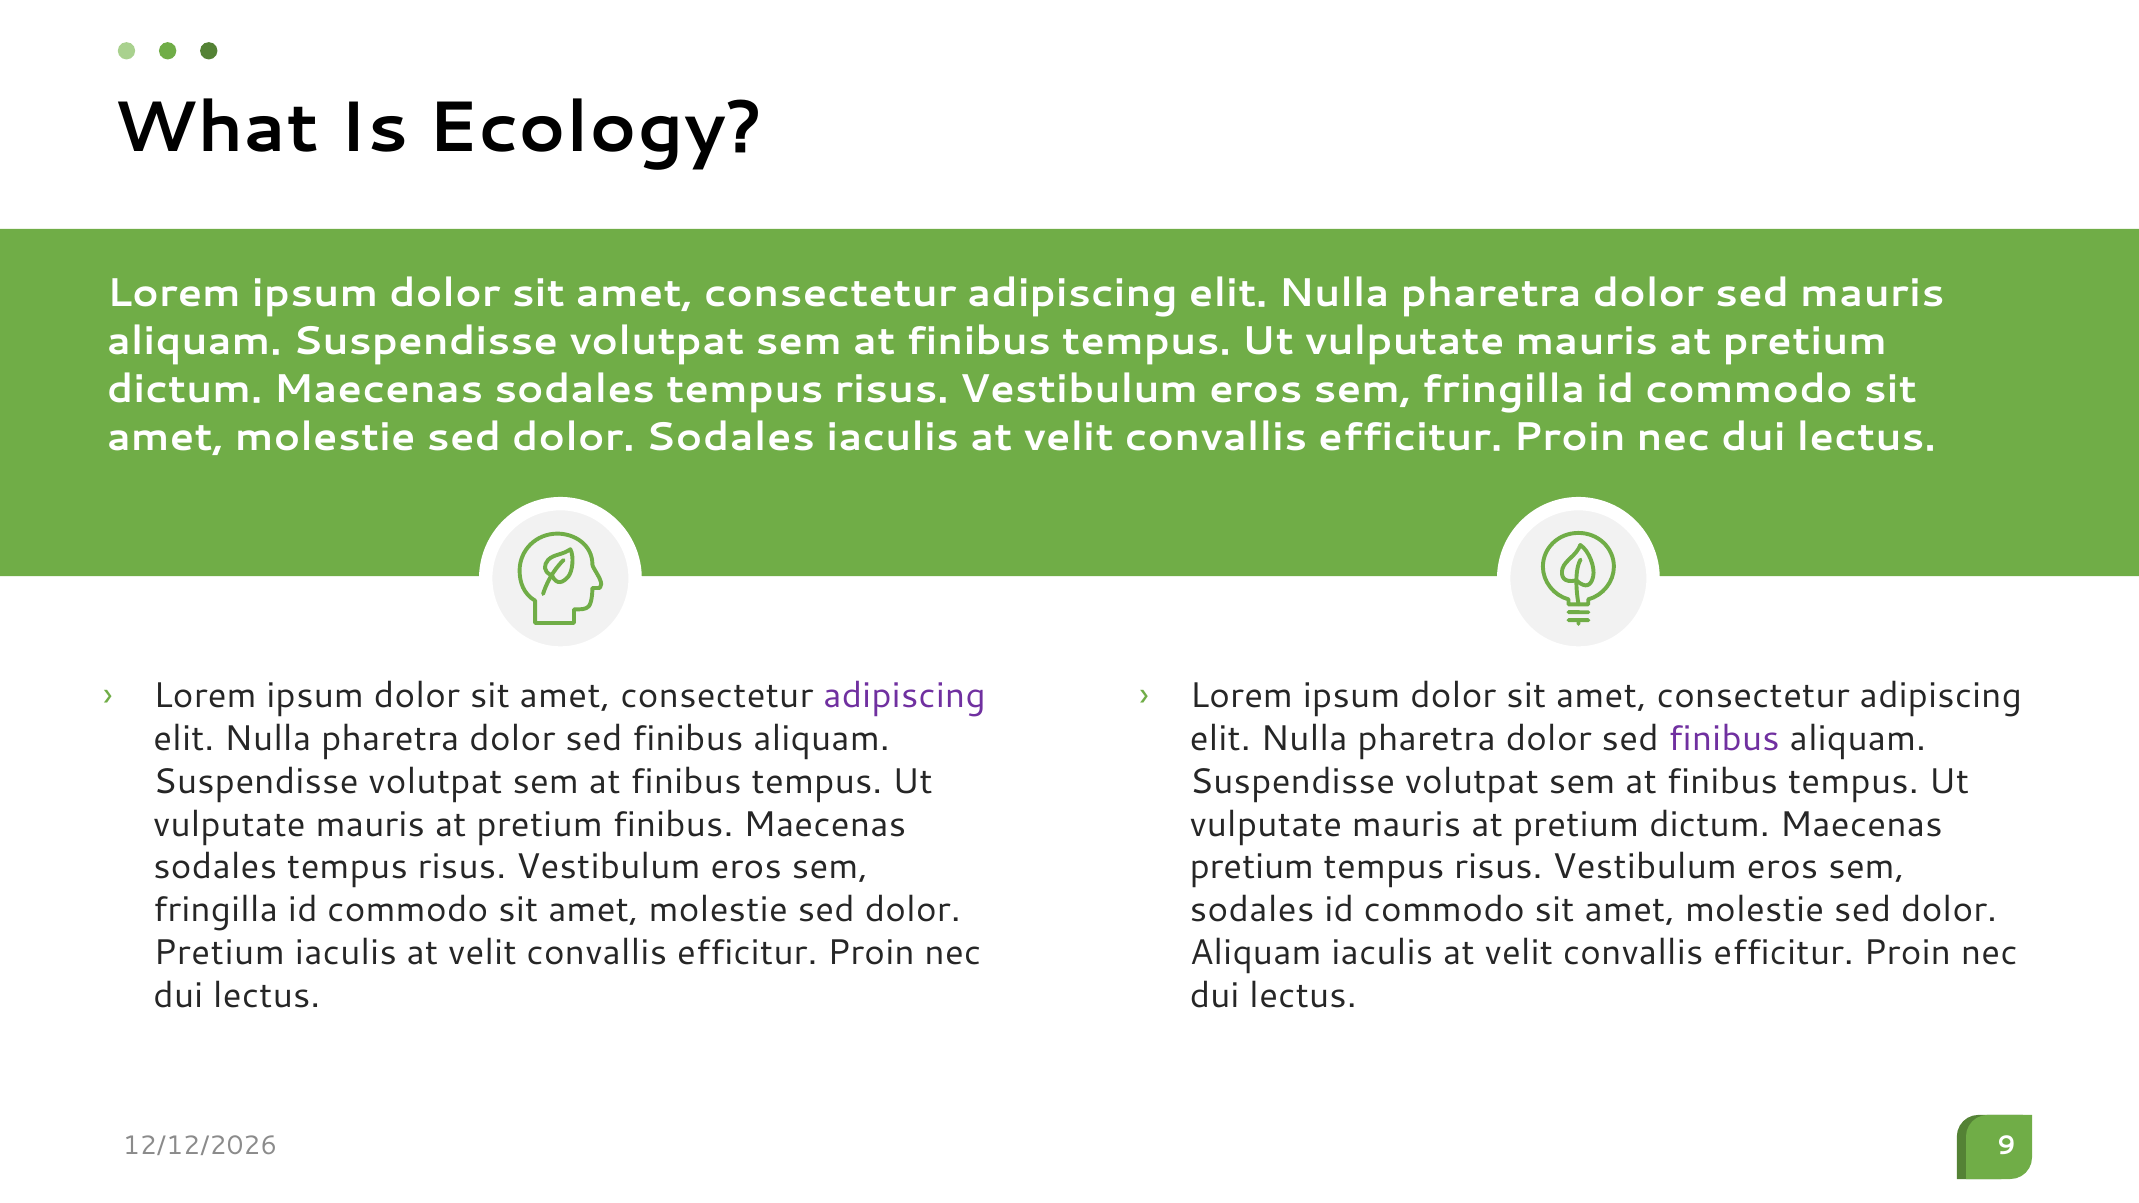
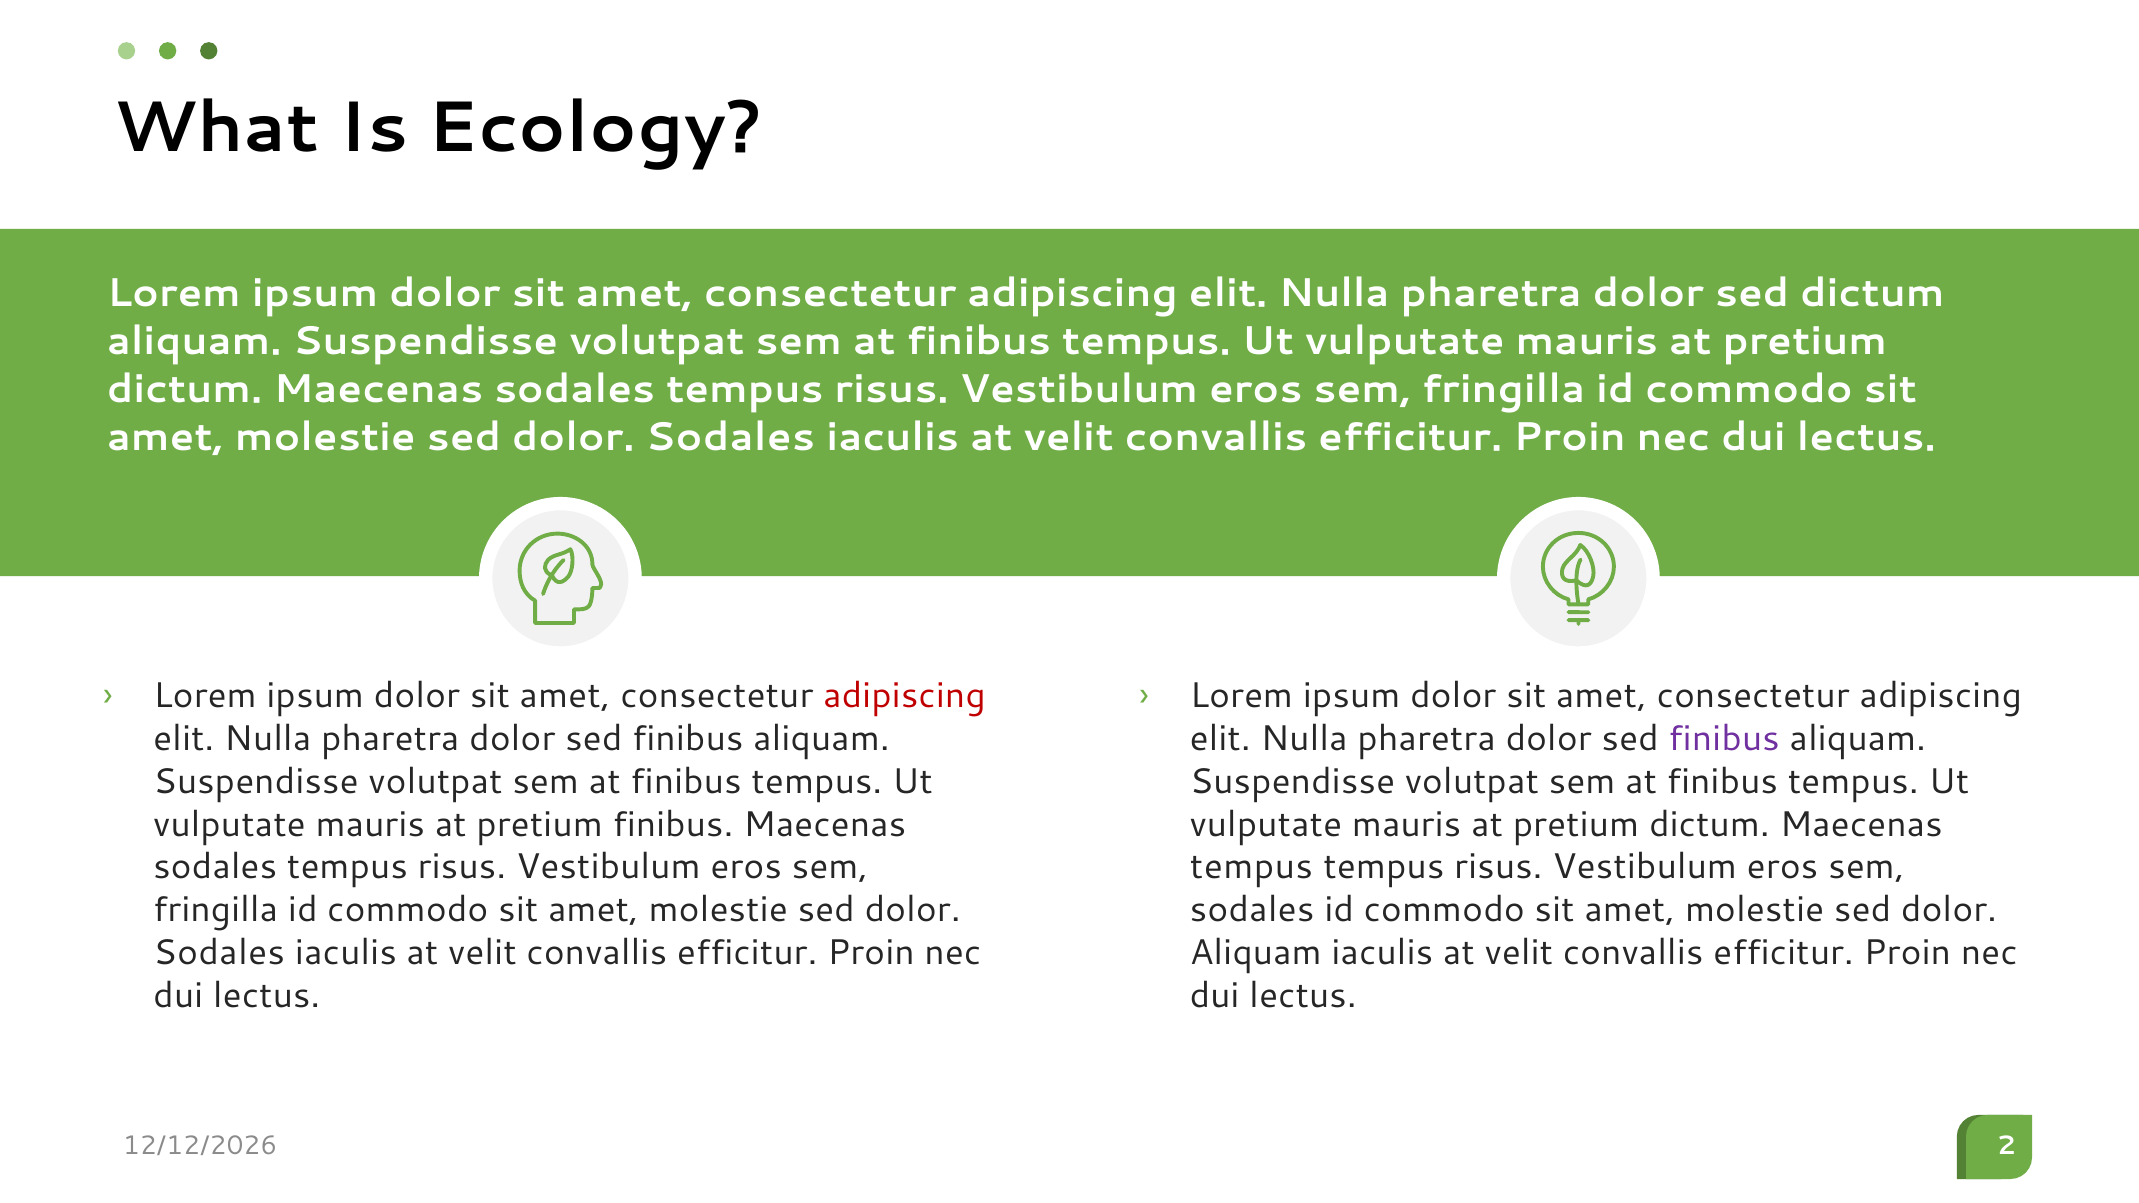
sed mauris: mauris -> dictum
adipiscing at (904, 696) colour: purple -> red
pretium at (1252, 867): pretium -> tempus
Pretium at (219, 953): Pretium -> Sodales
9: 9 -> 2
